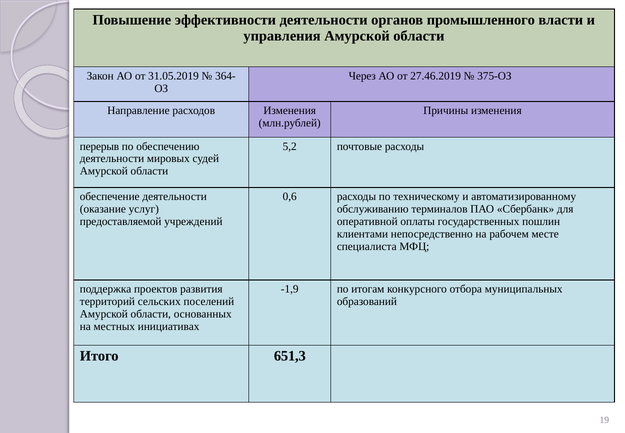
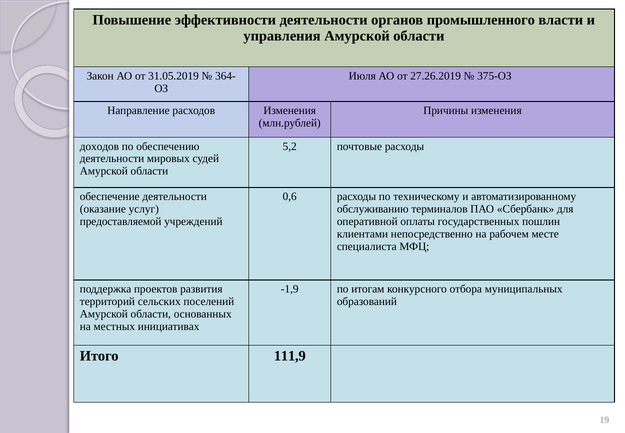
Через: Через -> Июля
27.46.2019: 27.46.2019 -> 27.26.2019
перерыв: перерыв -> доходов
651,3: 651,3 -> 111,9
